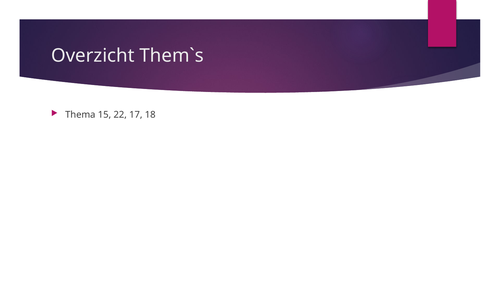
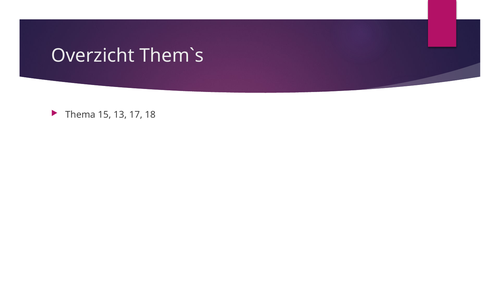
22: 22 -> 13
